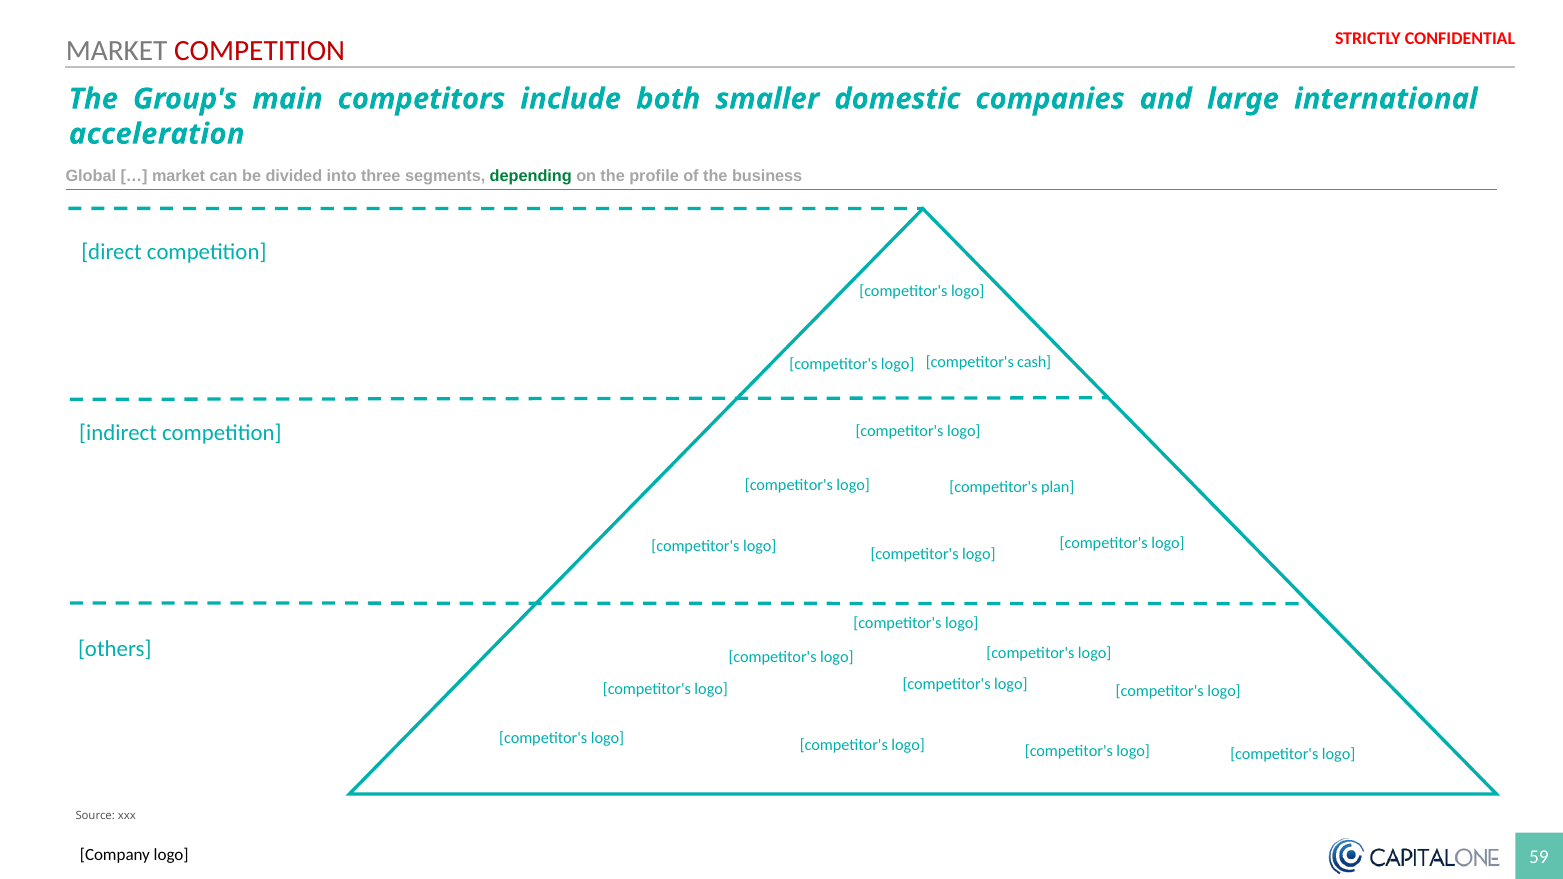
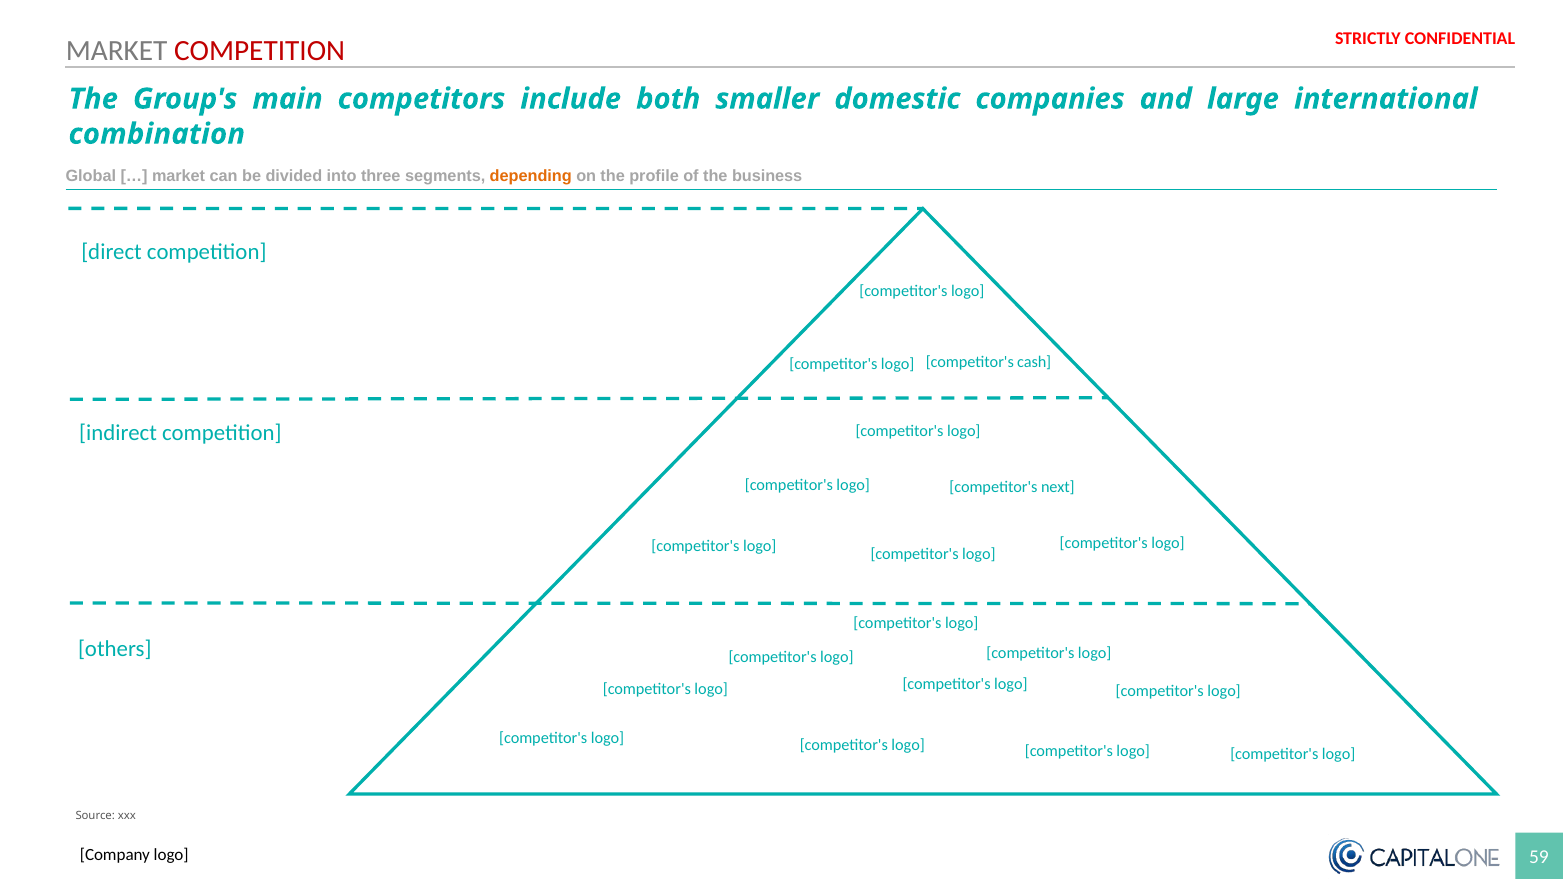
acceleration: acceleration -> combination
depending colour: green -> orange
plan: plan -> next
